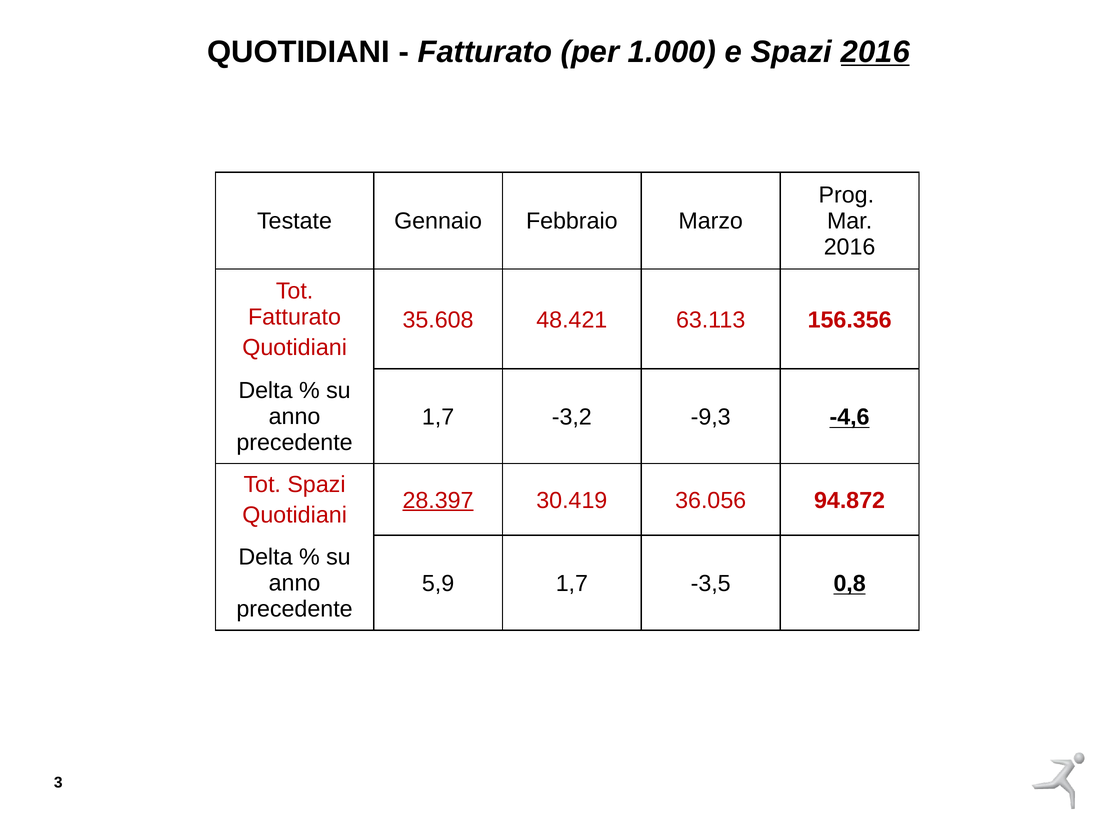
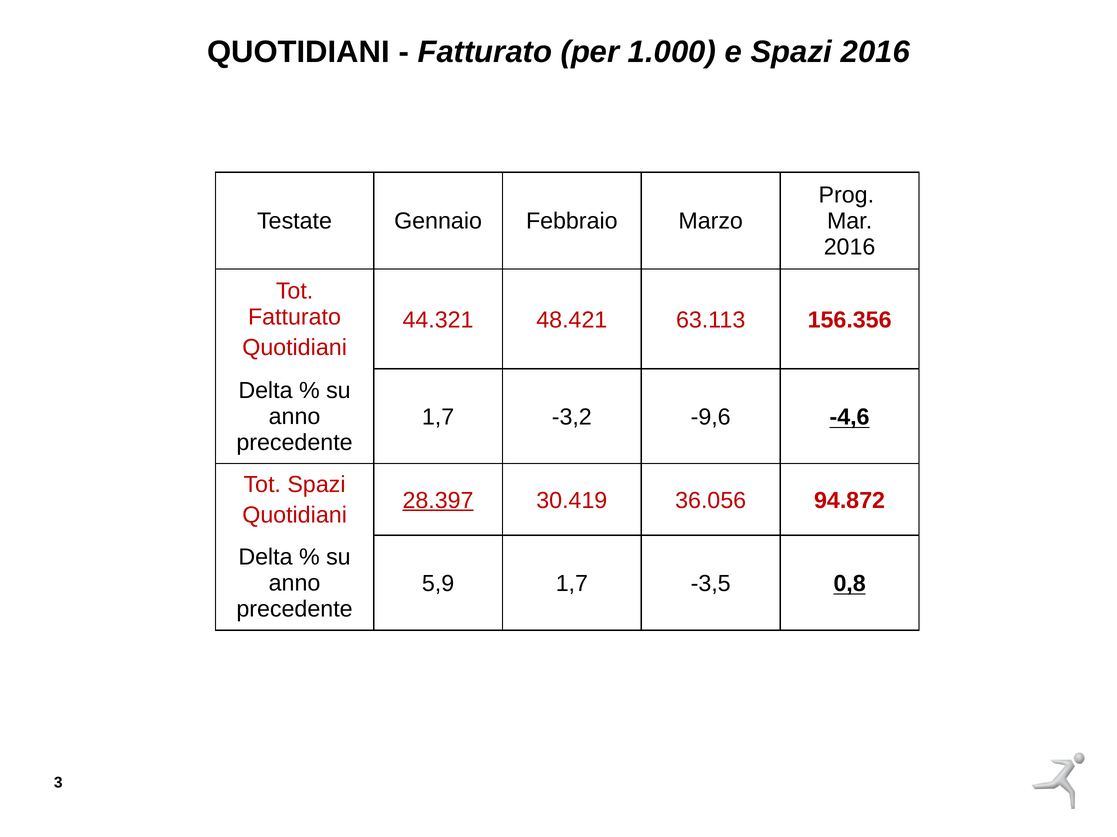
2016 at (875, 52) underline: present -> none
35.608: 35.608 -> 44.321
-9,3: -9,3 -> -9,6
